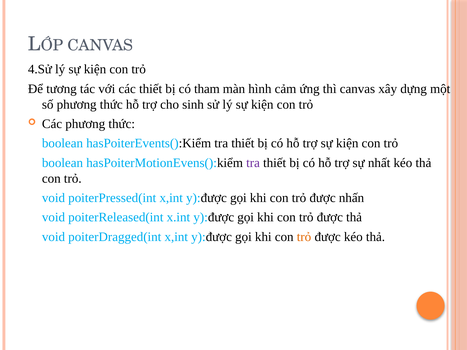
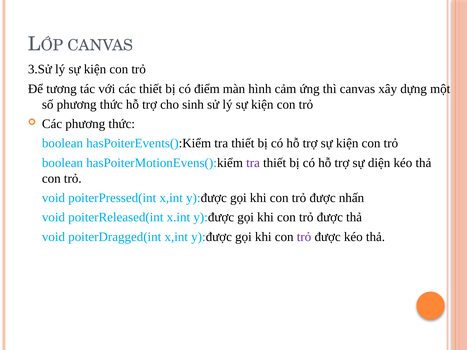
4.Sử: 4.Sử -> 3.Sử
tham: tham -> điểm
nhất: nhất -> diện
trỏ at (304, 237) colour: orange -> purple
